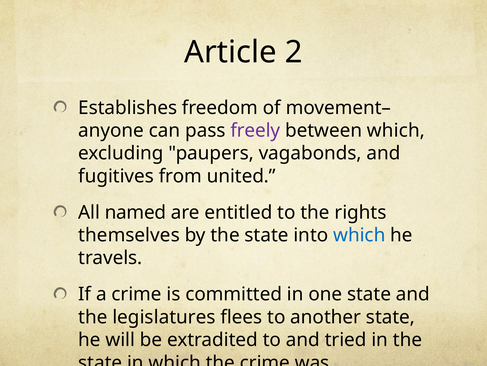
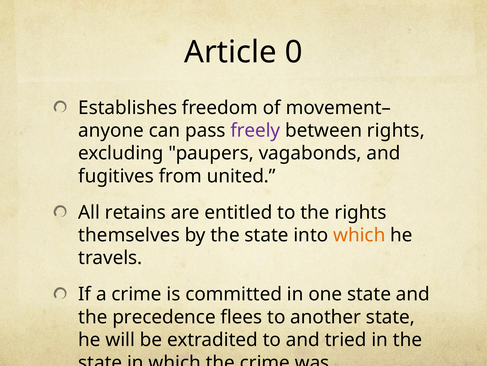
2: 2 -> 0
between which: which -> rights
named: named -> retains
which at (359, 235) colour: blue -> orange
legislatures: legislatures -> precedence
